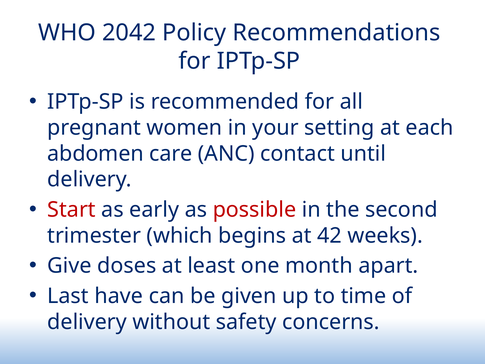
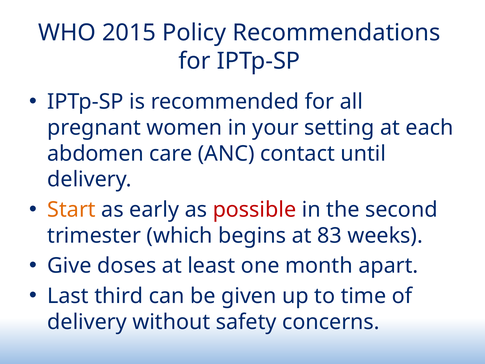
2042: 2042 -> 2015
Start colour: red -> orange
42: 42 -> 83
have: have -> third
